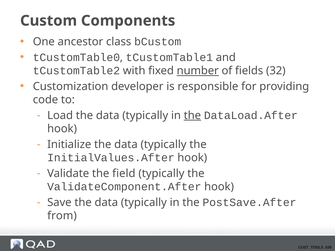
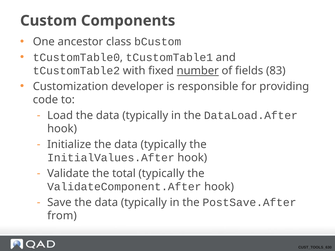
32: 32 -> 83
the at (192, 116) underline: present -> none
field: field -> total
